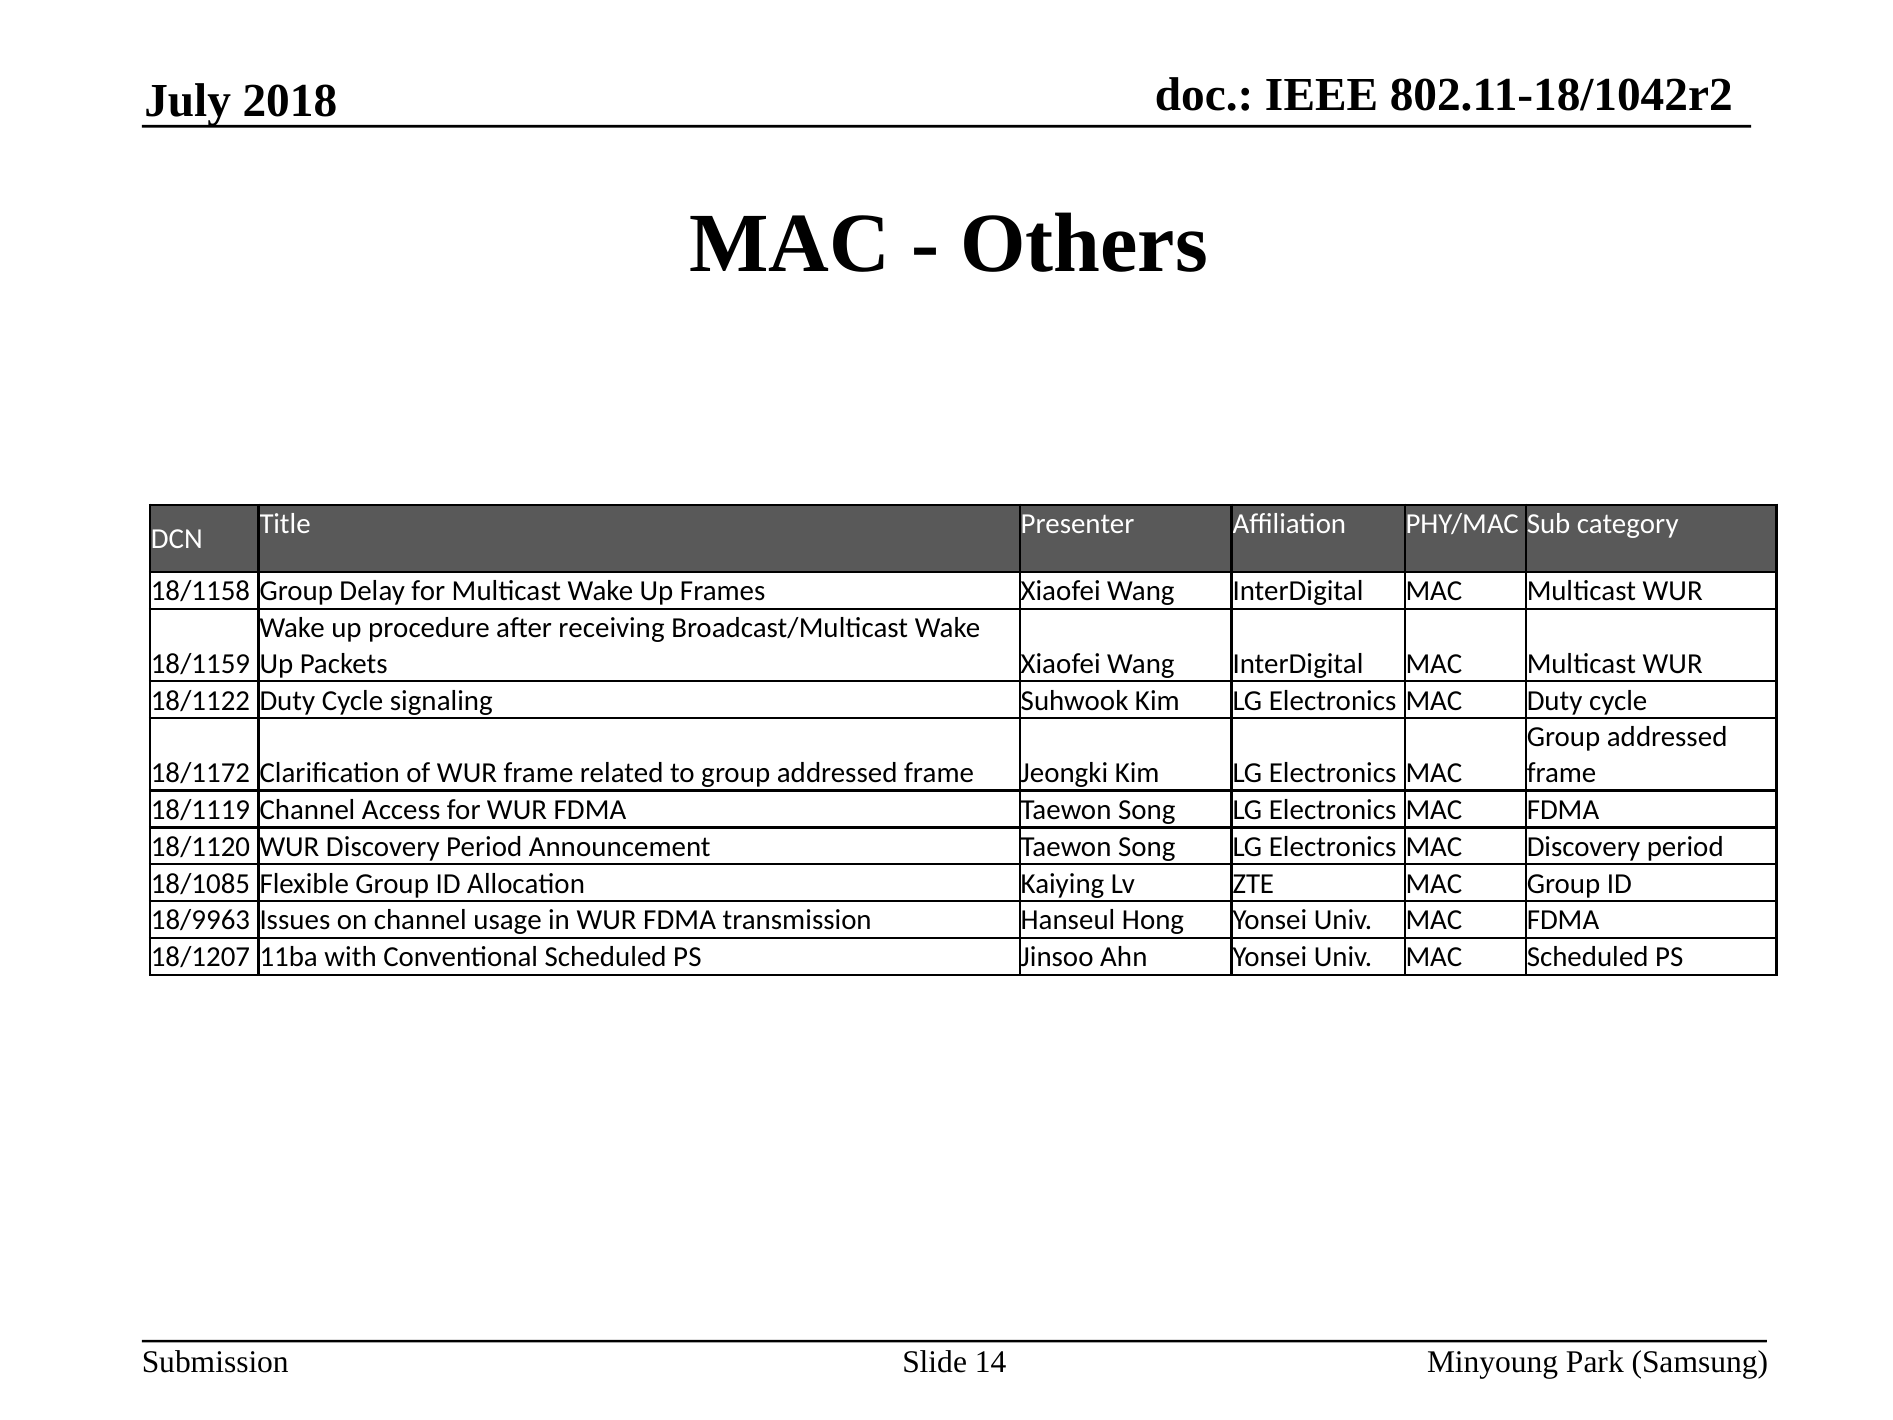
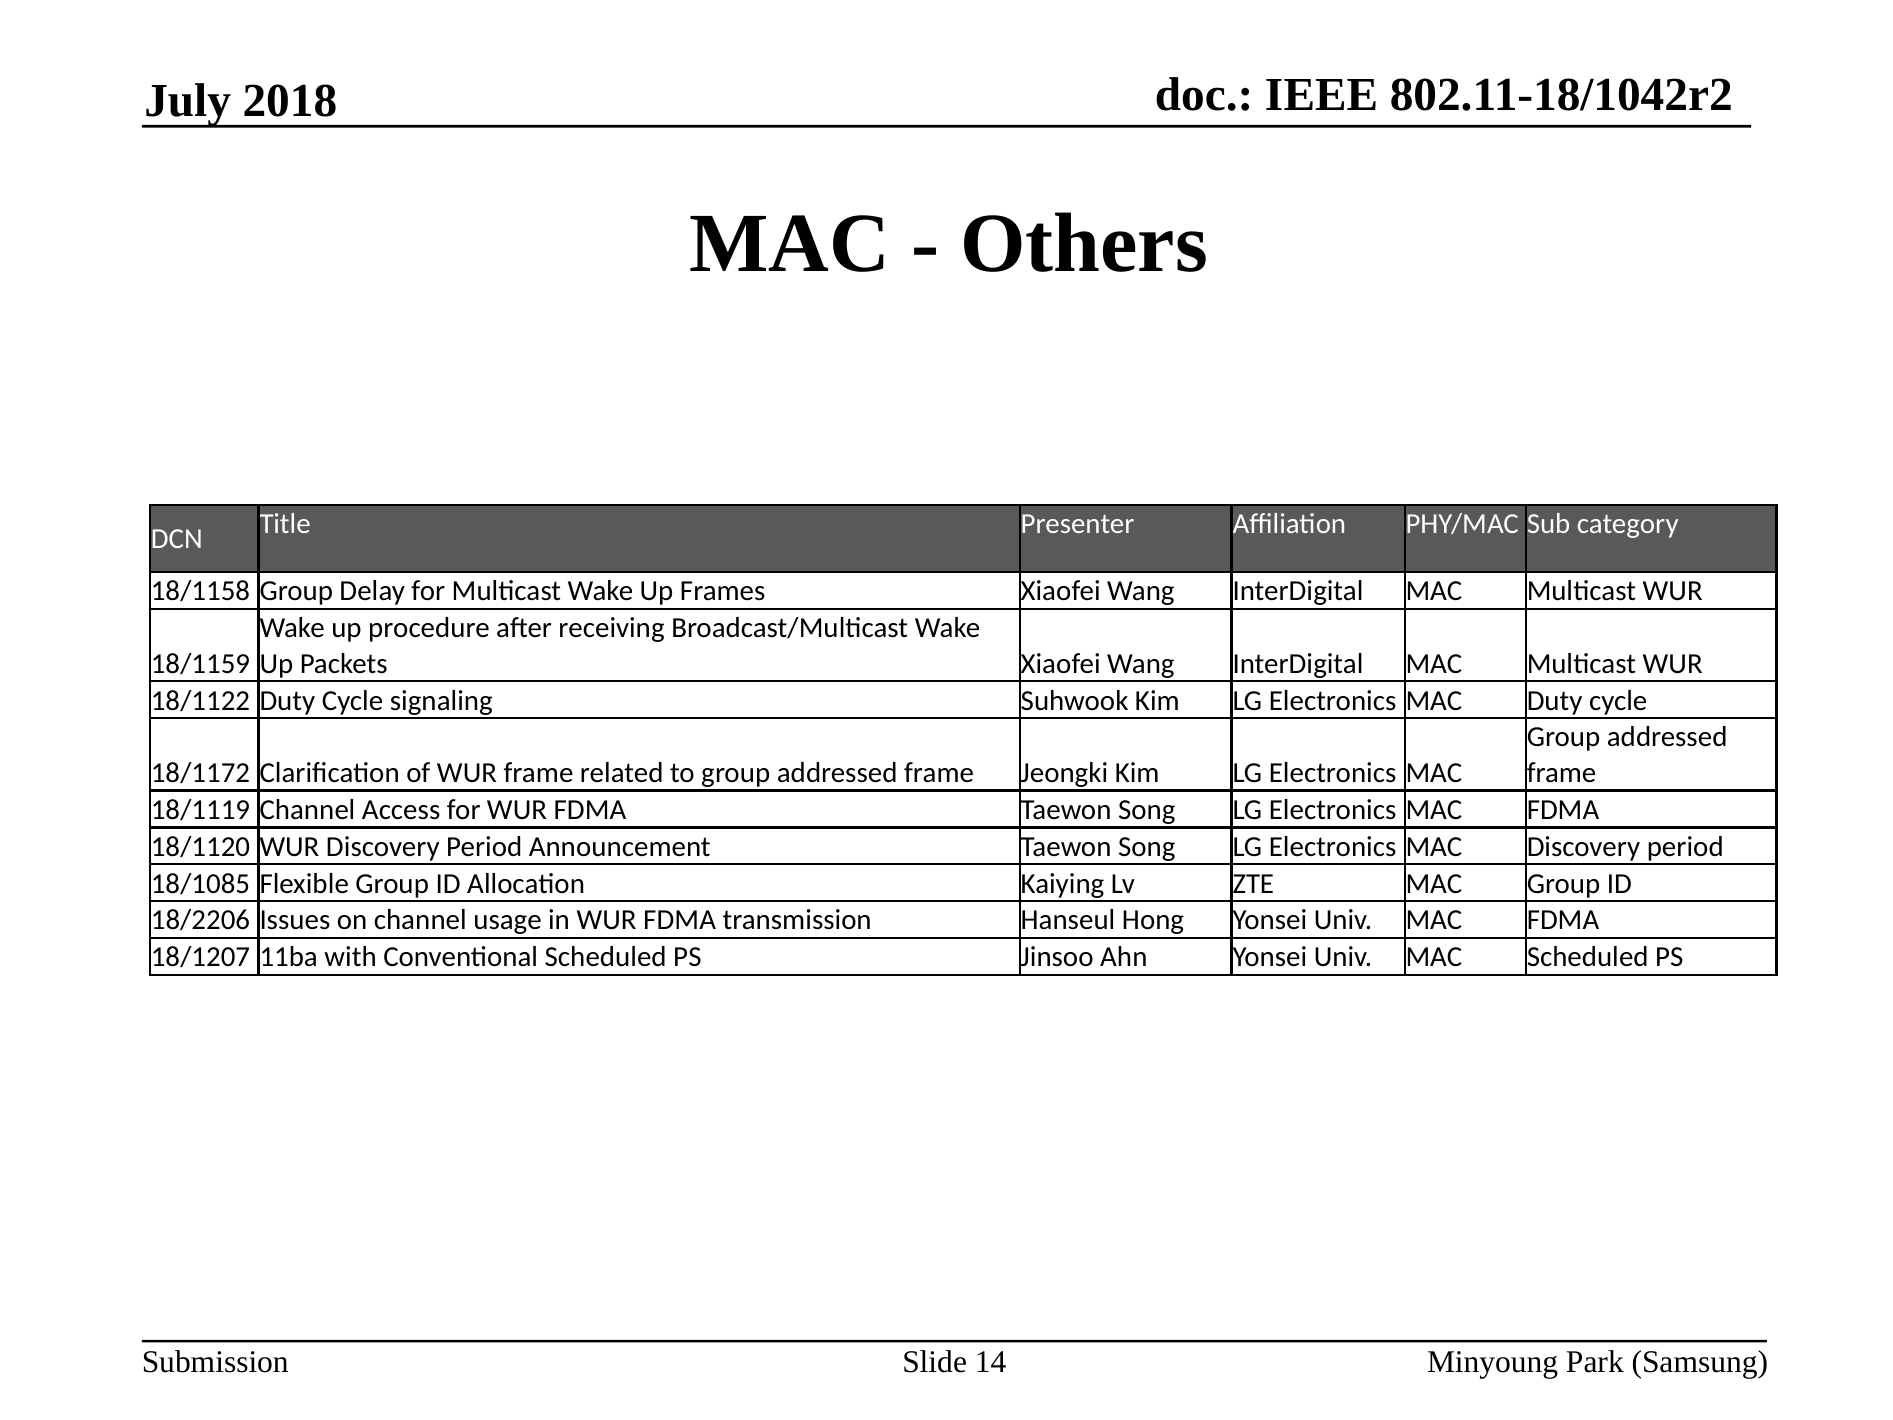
18/9963: 18/9963 -> 18/2206
